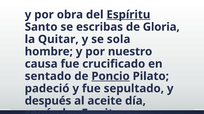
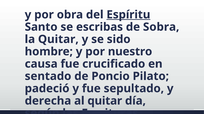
Gloria: Gloria -> Sobra
sola: sola -> sido
Poncio underline: present -> none
después: después -> derecha
al aceite: aceite -> quitar
